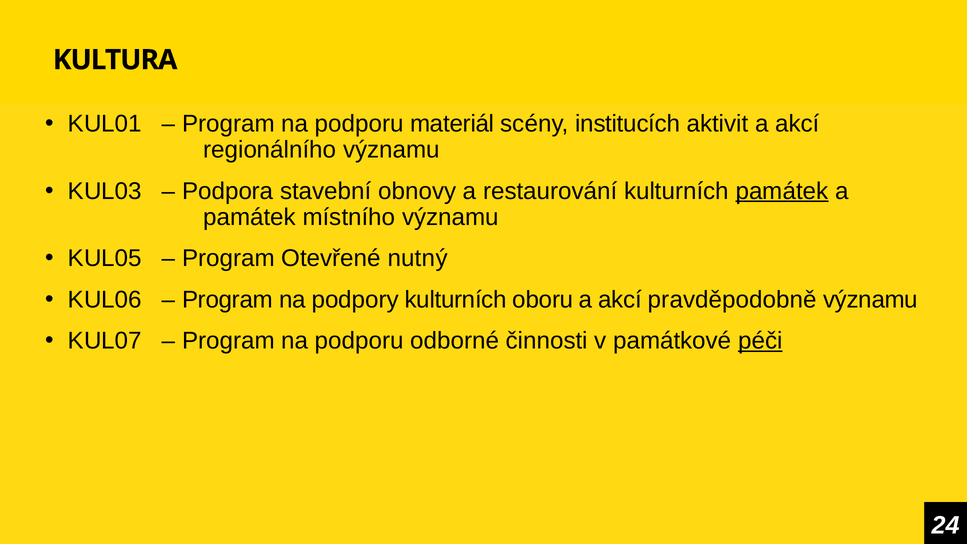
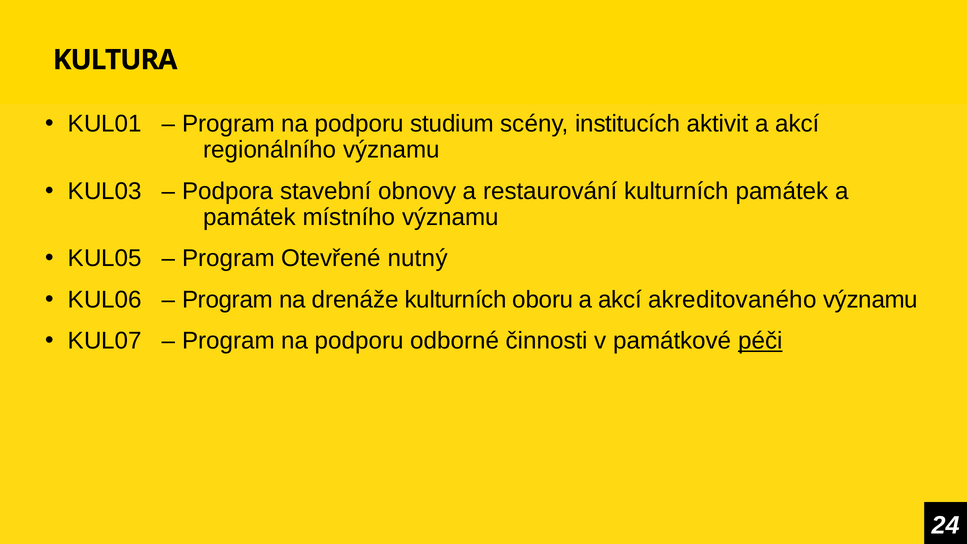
materiál: materiál -> studium
památek at (782, 191) underline: present -> none
podpory: podpory -> drenáže
pravděpodobně: pravděpodobně -> akreditovaného
